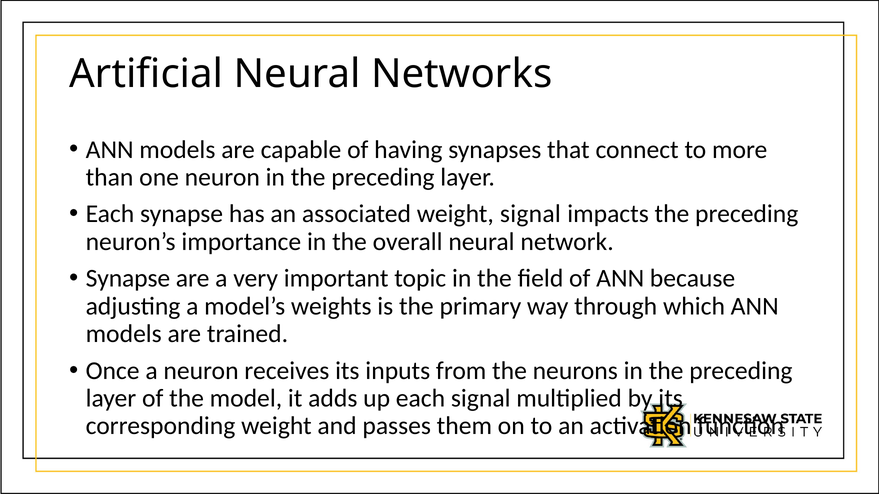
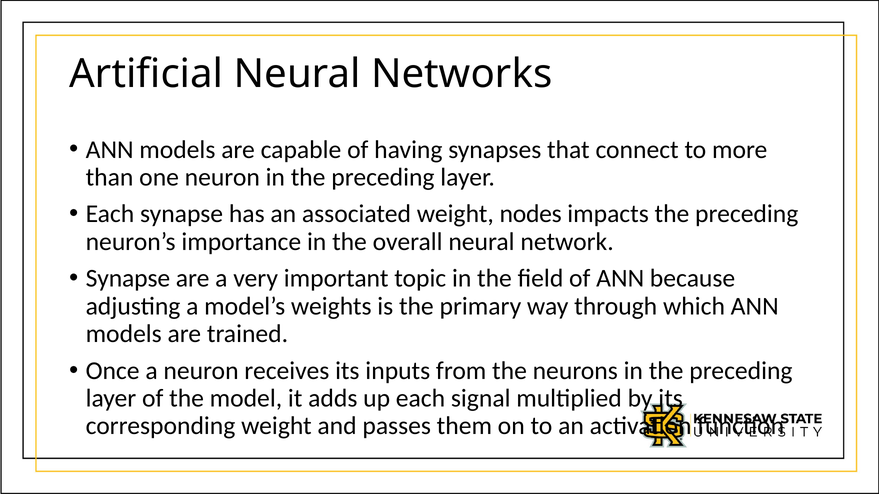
weight signal: signal -> nodes
